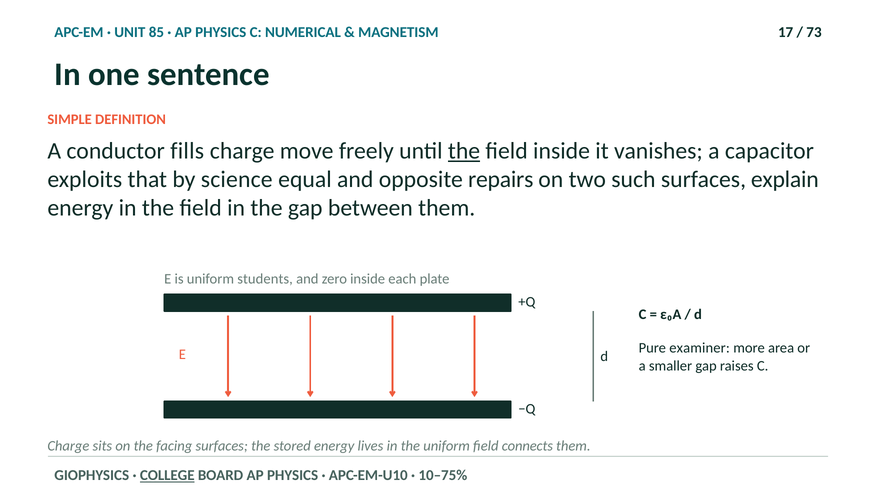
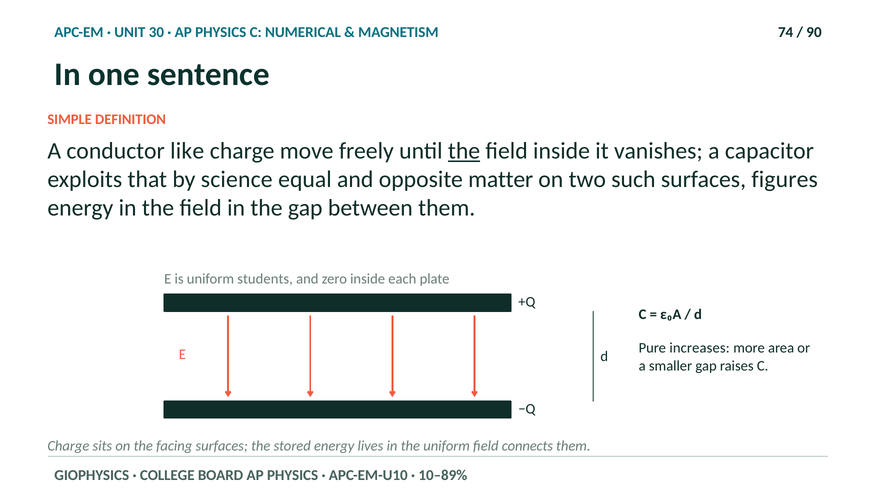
85: 85 -> 30
17: 17 -> 74
73: 73 -> 90
fills: fills -> like
repairs: repairs -> matter
explain: explain -> figures
examiner: examiner -> increases
COLLEGE underline: present -> none
10–75%: 10–75% -> 10–89%
